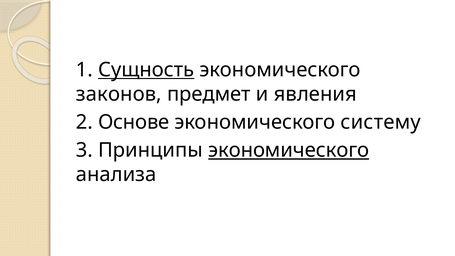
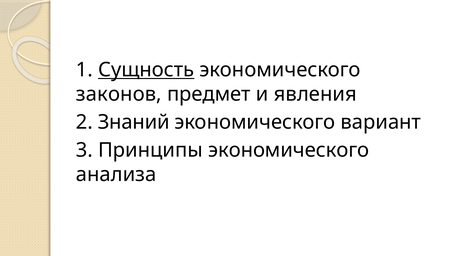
Основе: Основе -> Знаний
систему: систему -> вариант
экономического at (289, 150) underline: present -> none
